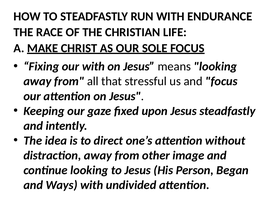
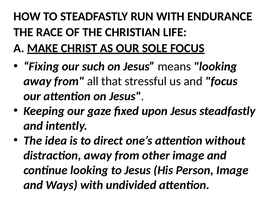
our with: with -> such
Person Began: Began -> Image
